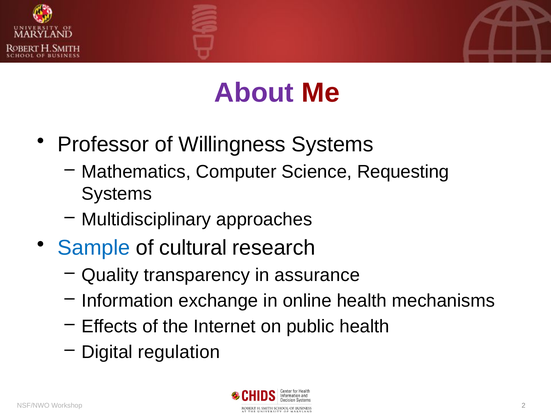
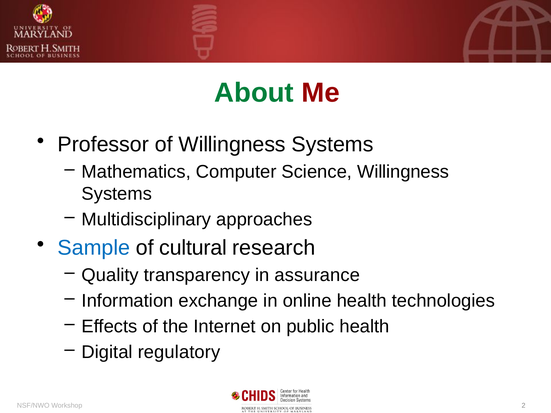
About colour: purple -> green
Science Requesting: Requesting -> Willingness
mechanisms: mechanisms -> technologies
regulation: regulation -> regulatory
